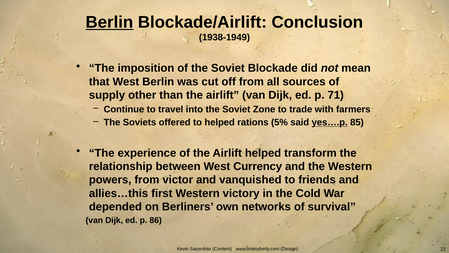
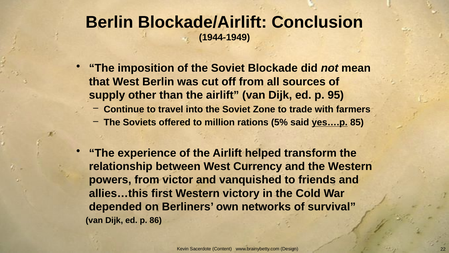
Berlin at (109, 22) underline: present -> none
1938-1949: 1938-1949 -> 1944-1949
71: 71 -> 95
to helped: helped -> million
